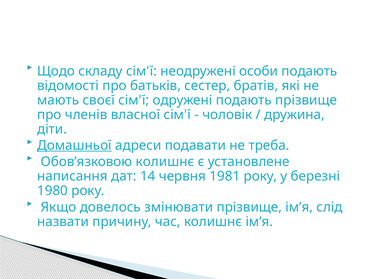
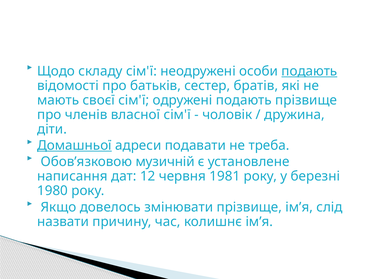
подають at (309, 71) underline: none -> present
Обов’язковою колишнє: колишнє -> музичній
14: 14 -> 12
